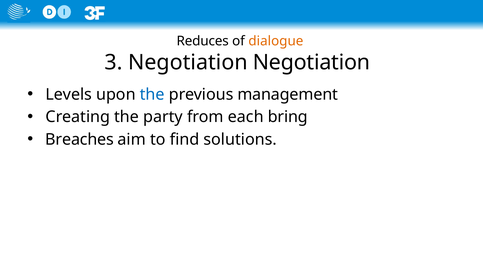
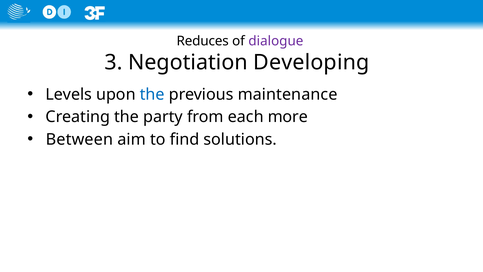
dialogue colour: orange -> purple
Negotiation Negotiation: Negotiation -> Developing
management: management -> maintenance
bring: bring -> more
Breaches: Breaches -> Between
